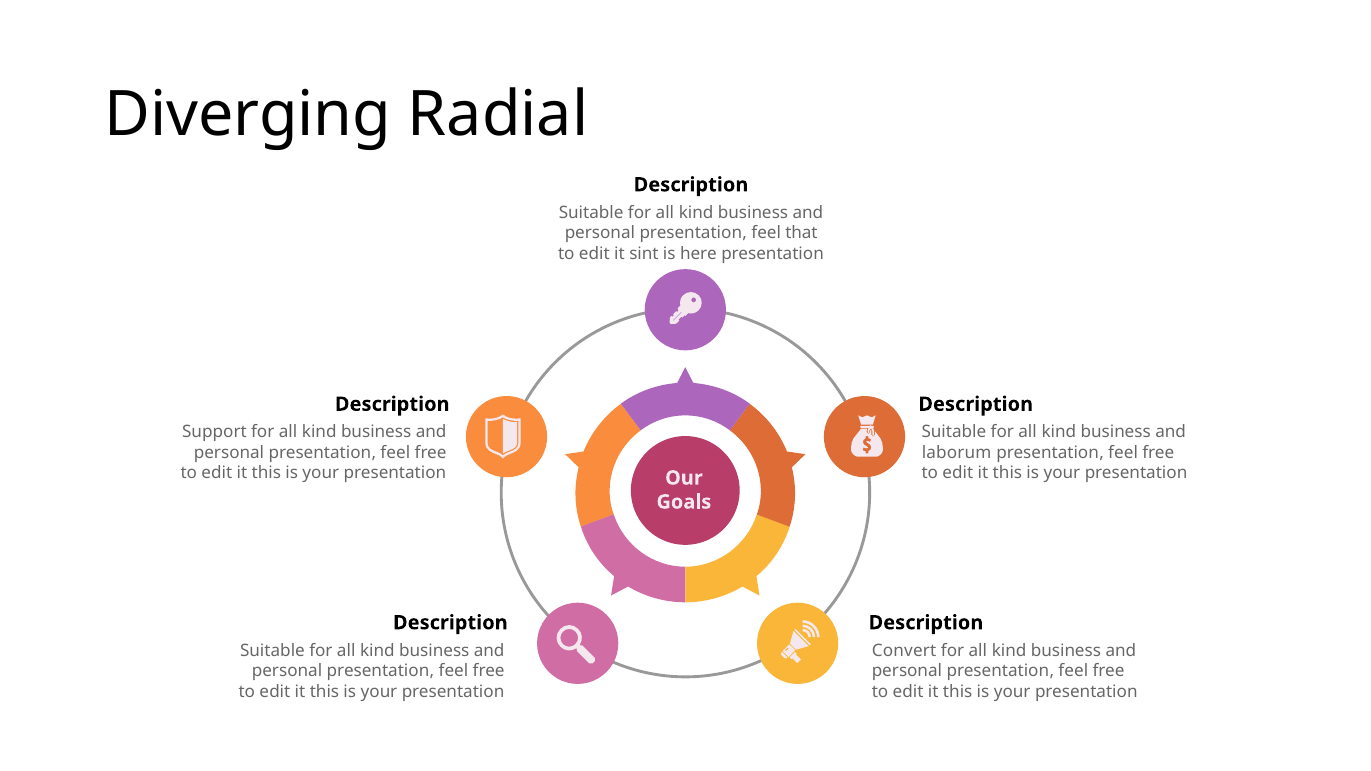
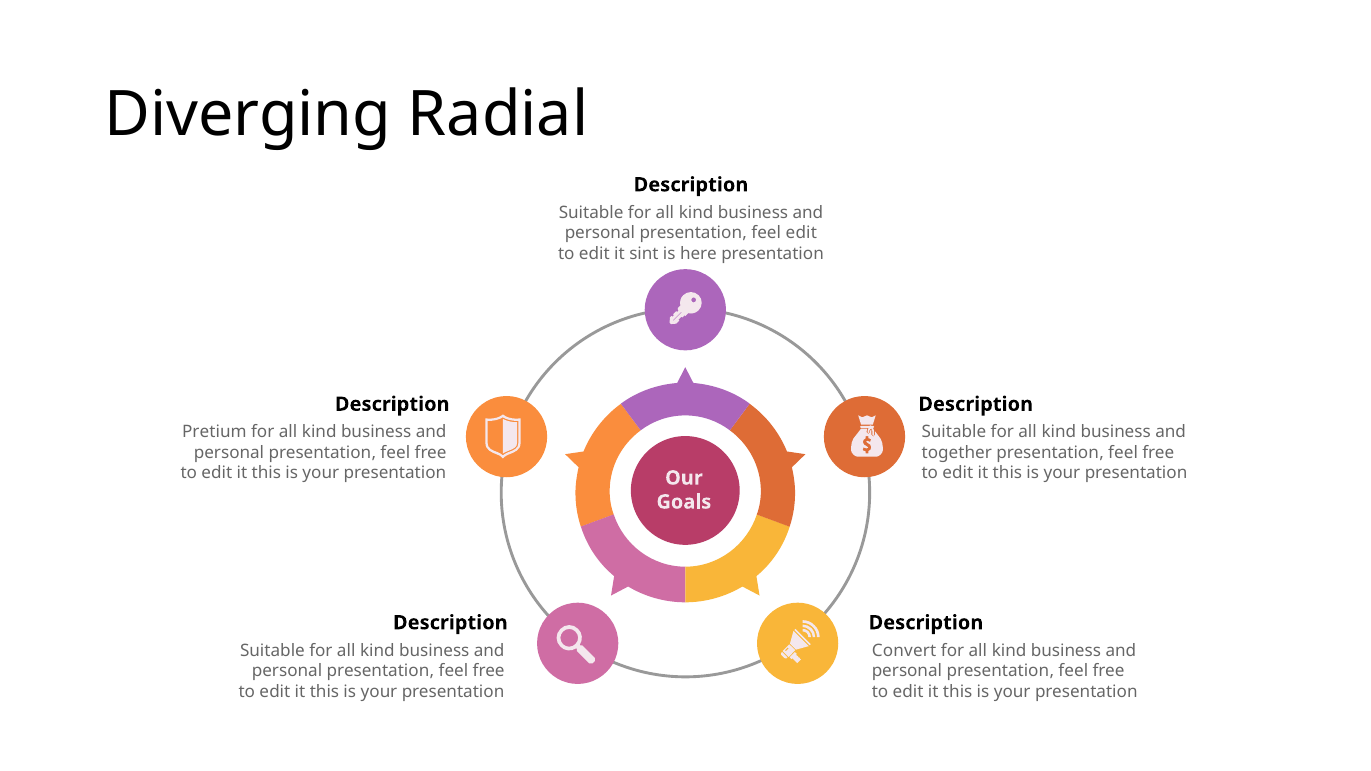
feel that: that -> edit
Support: Support -> Pretium
laborum: laborum -> together
